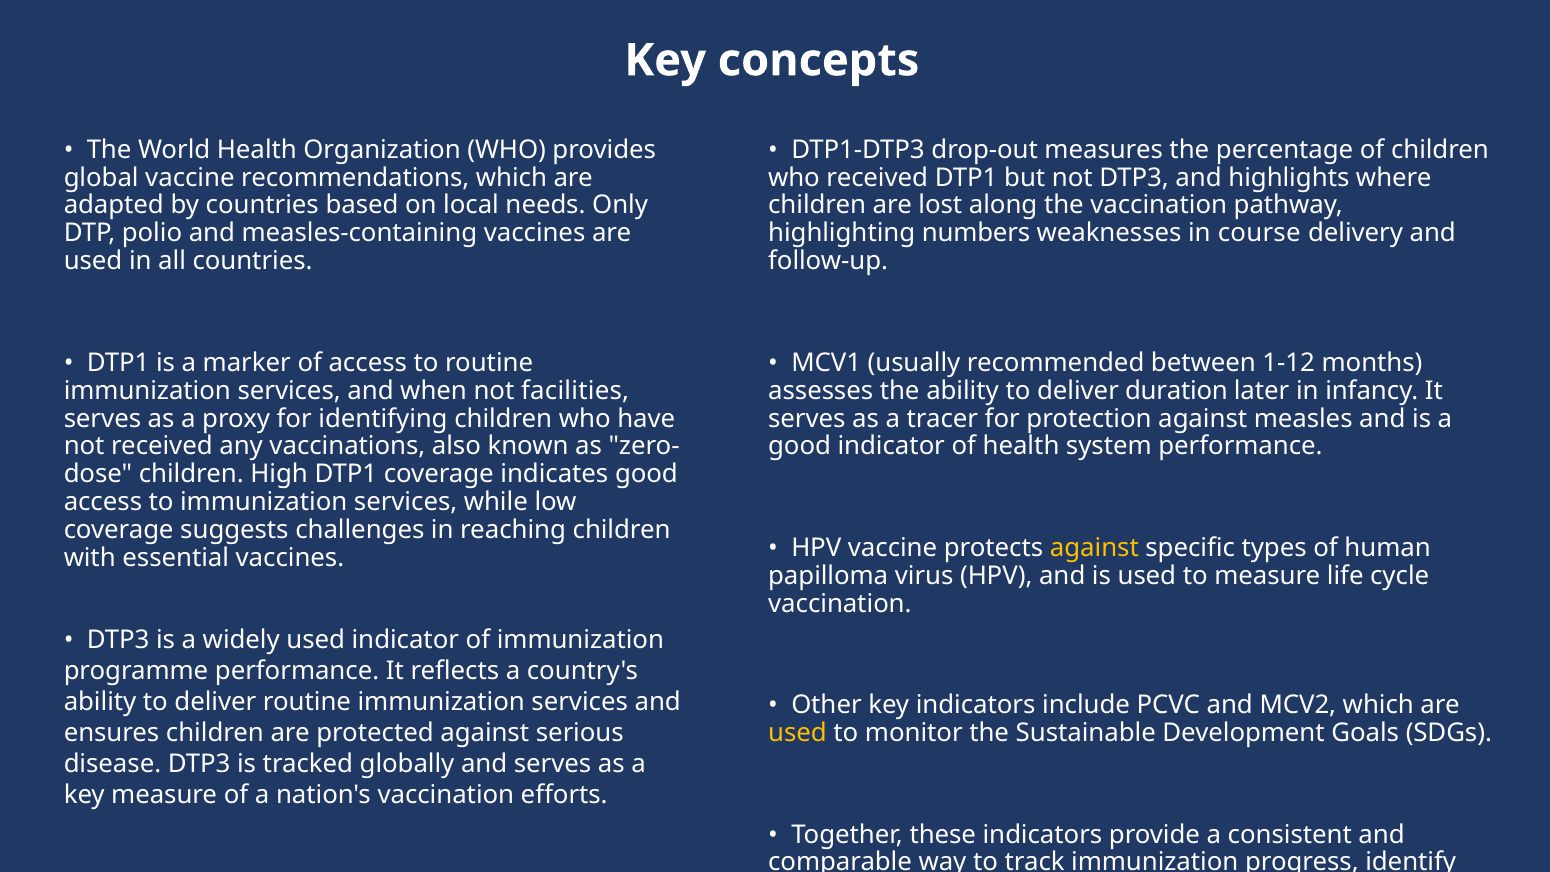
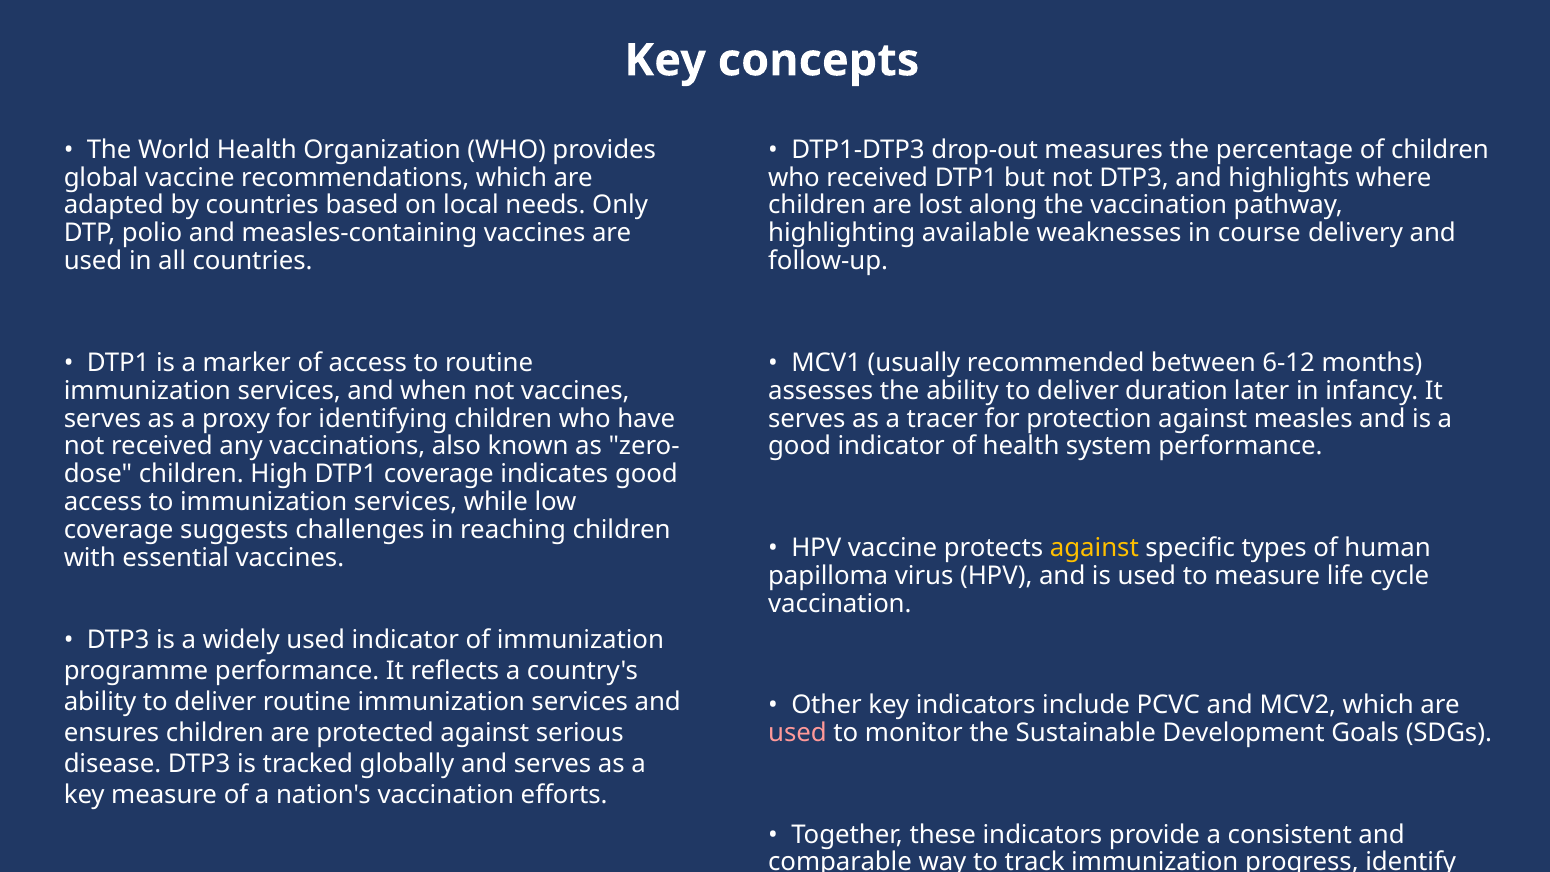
numbers: numbers -> available
1-12: 1-12 -> 6-12
not facilities: facilities -> vaccines
used at (797, 733) colour: yellow -> pink
